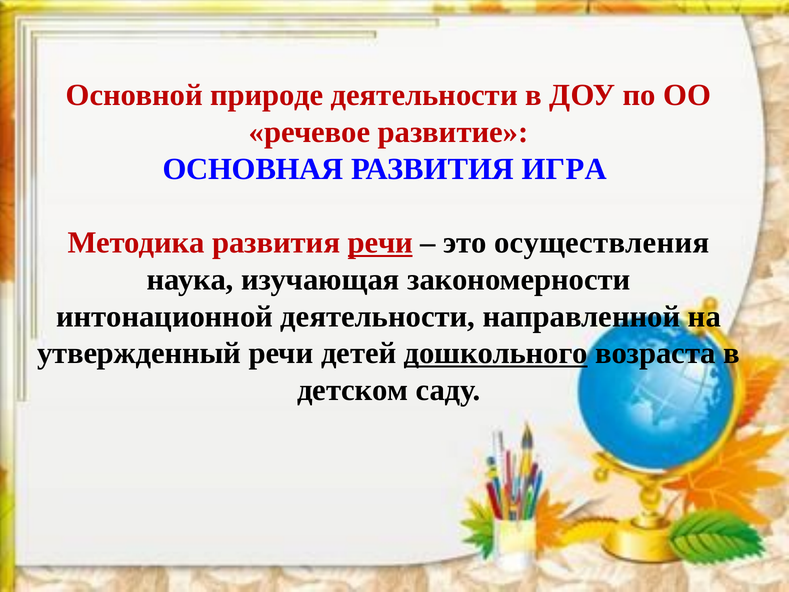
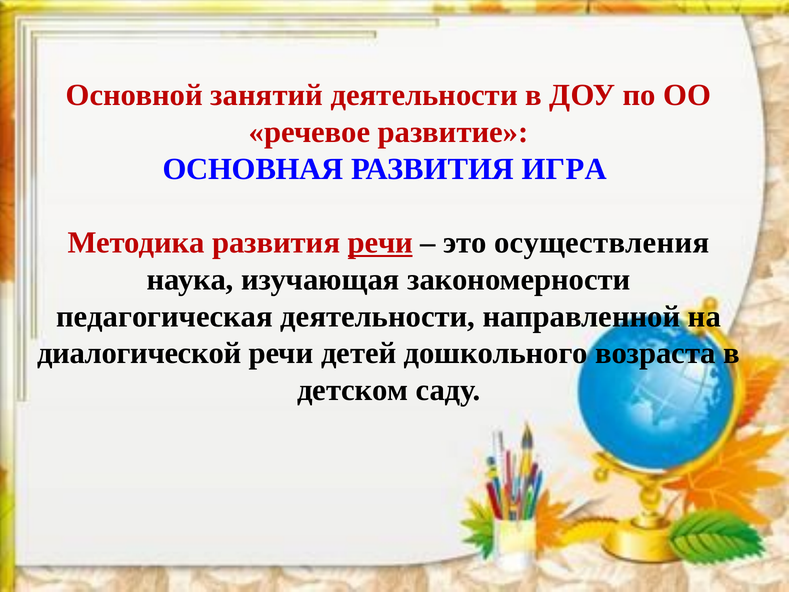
природе: природе -> занятий
интонационной: интонационной -> педагогическая
утвержденный: утвержденный -> диалогической
дошкольного underline: present -> none
